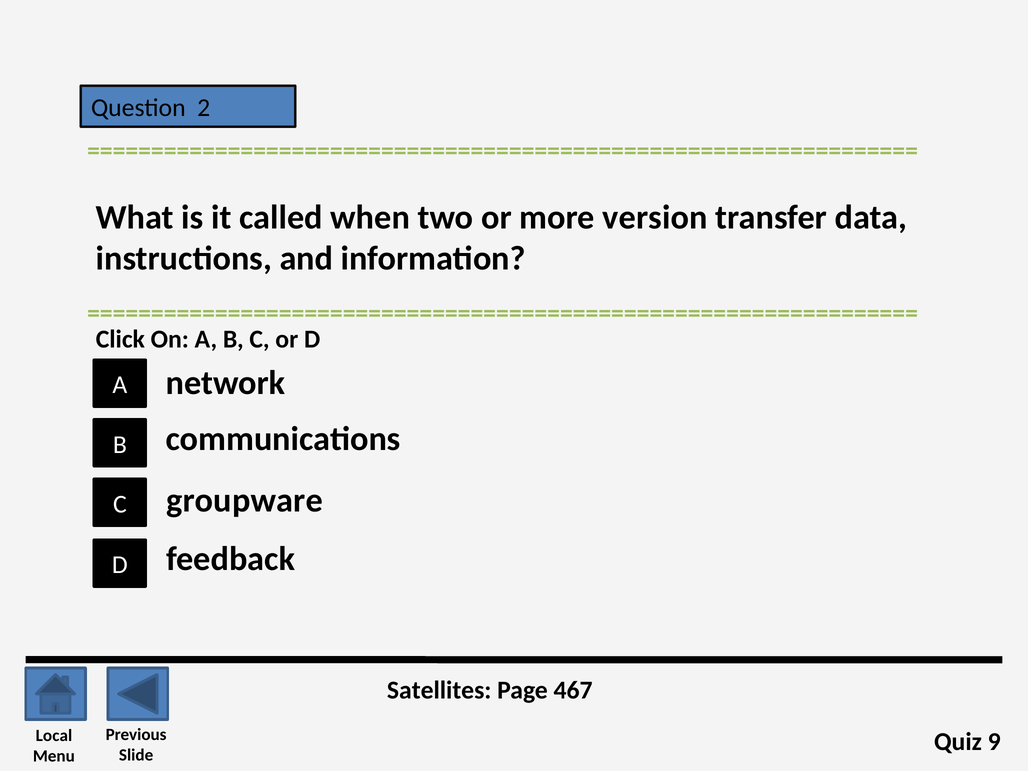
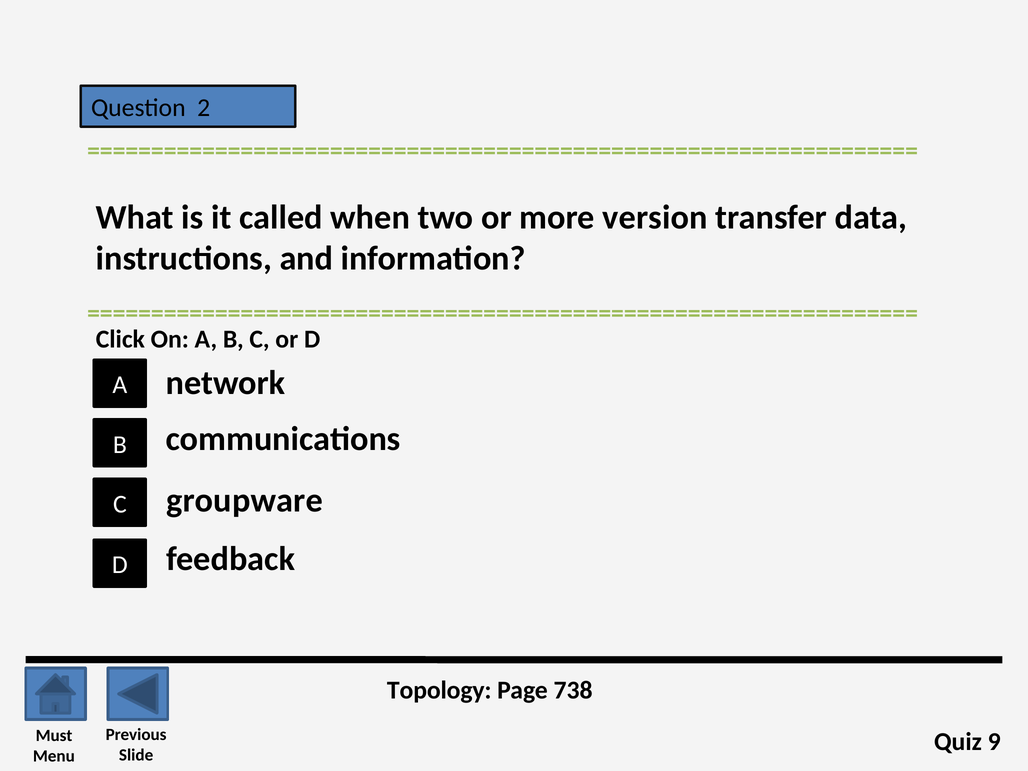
Satellites: Satellites -> Topology
467: 467 -> 738
Local: Local -> Must
